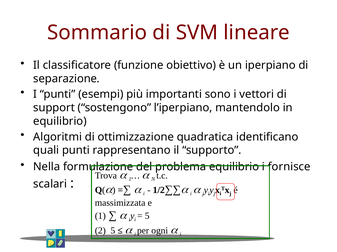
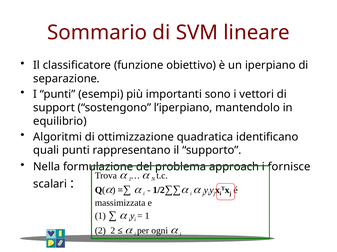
equilibrio at (234, 167): equilibrio -> approach
5 at (147, 217): 5 -> 1
2 5: 5 -> 2
